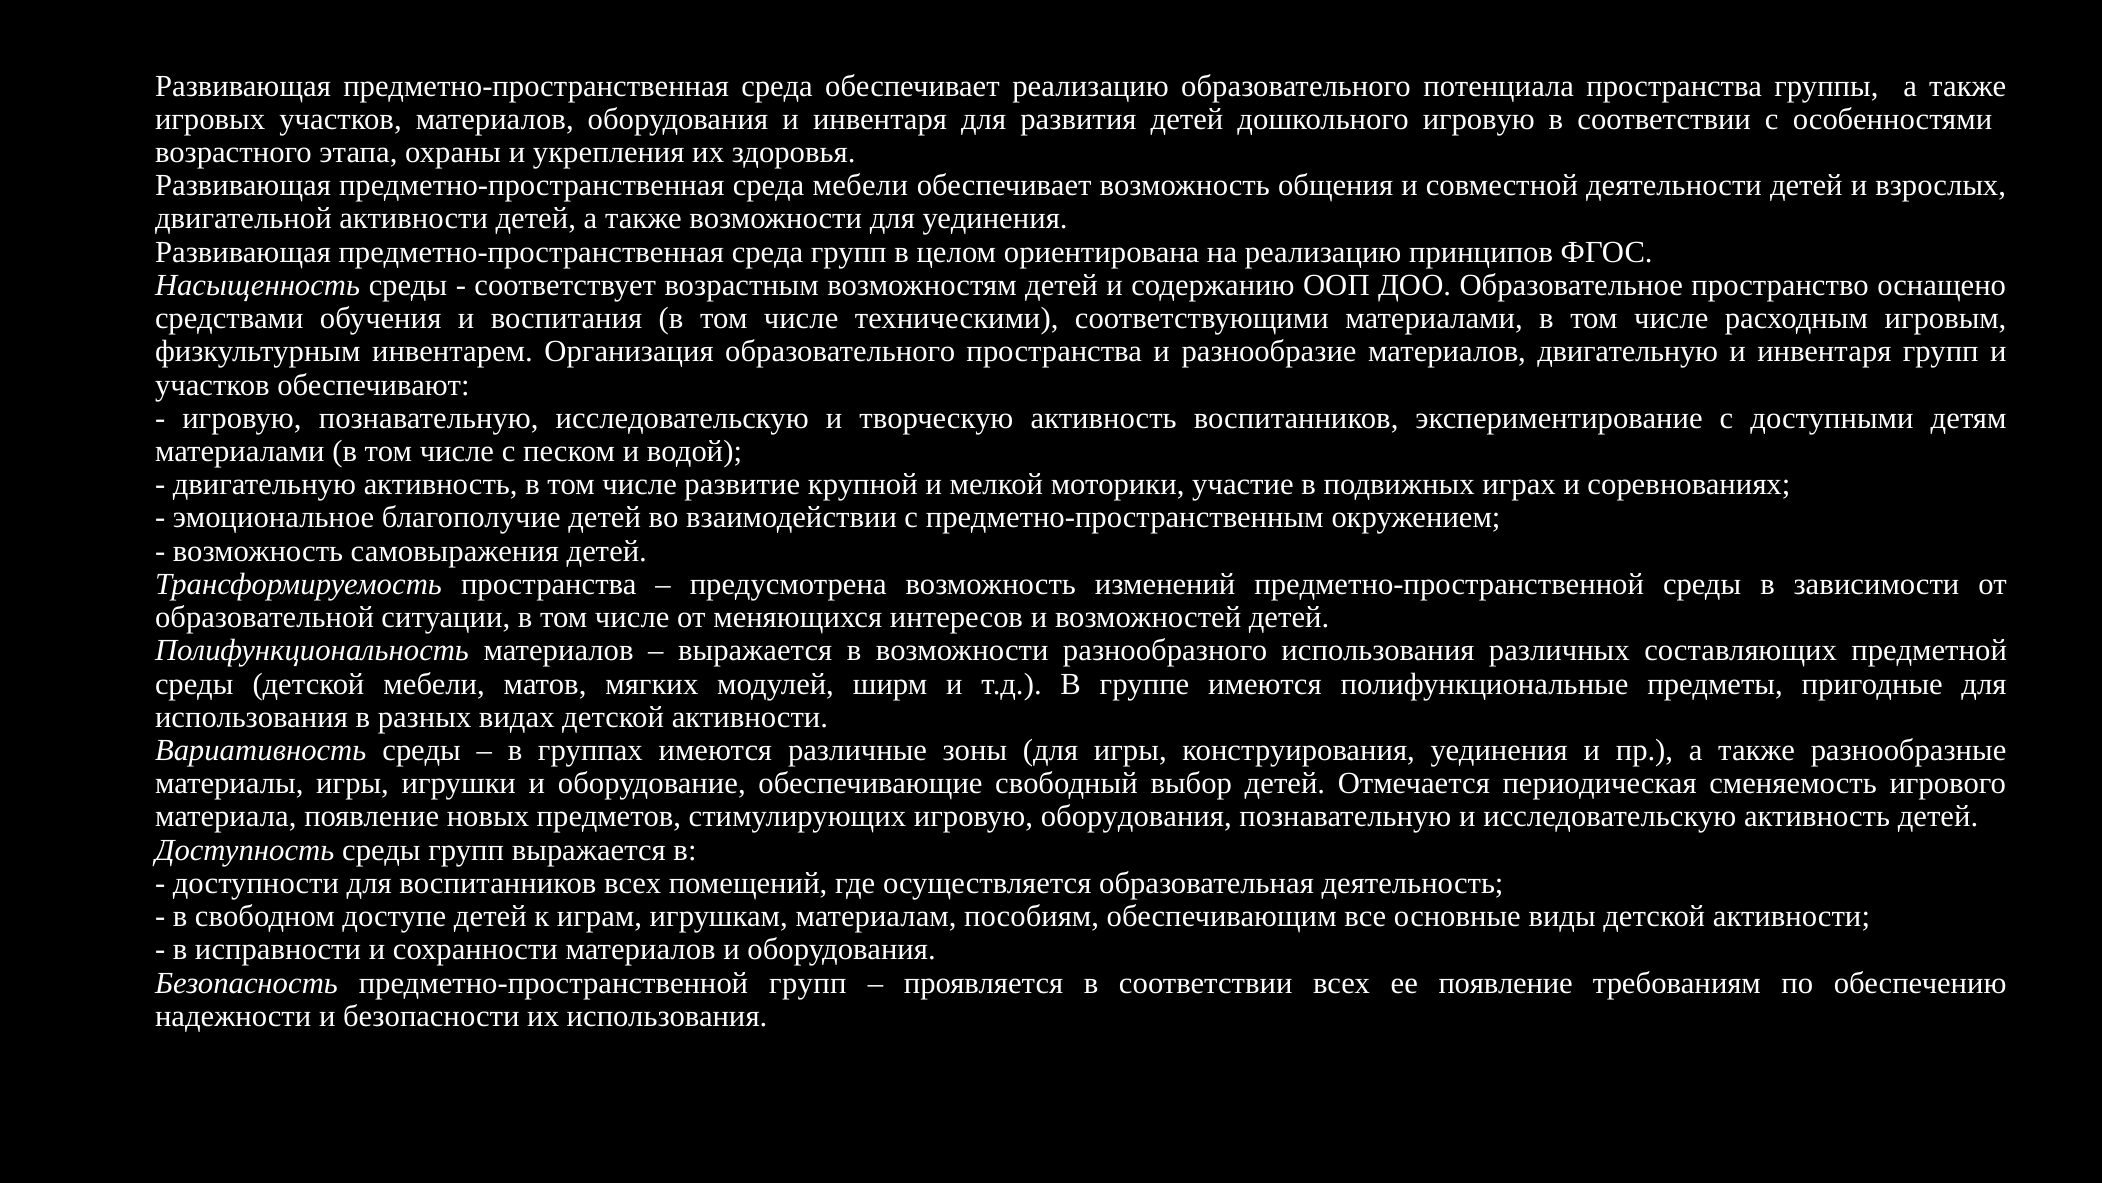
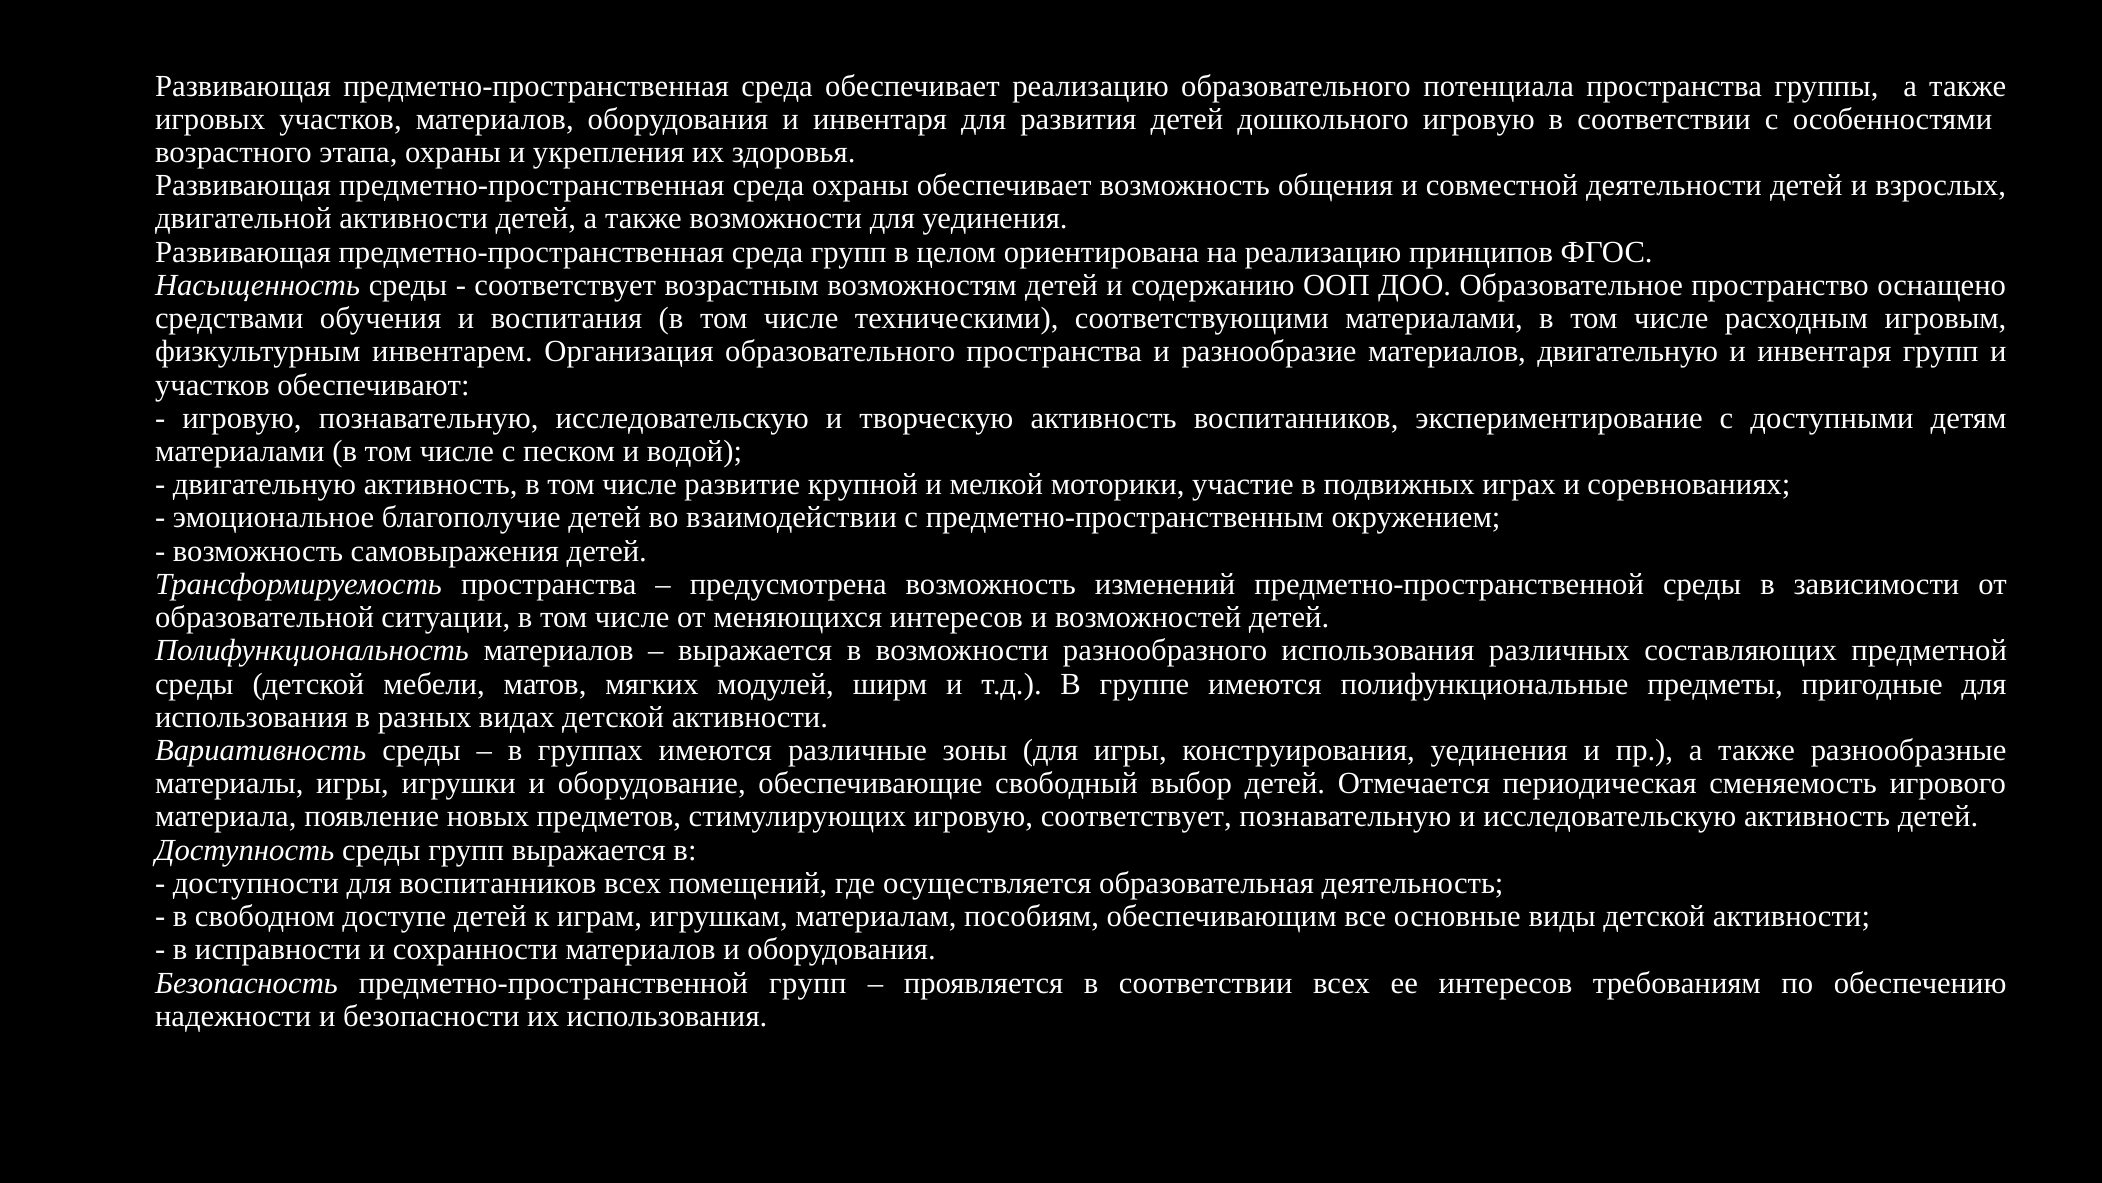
среда мебели: мебели -> охраны
игровую оборудования: оборудования -> соответствует
ее появление: появление -> интересов
